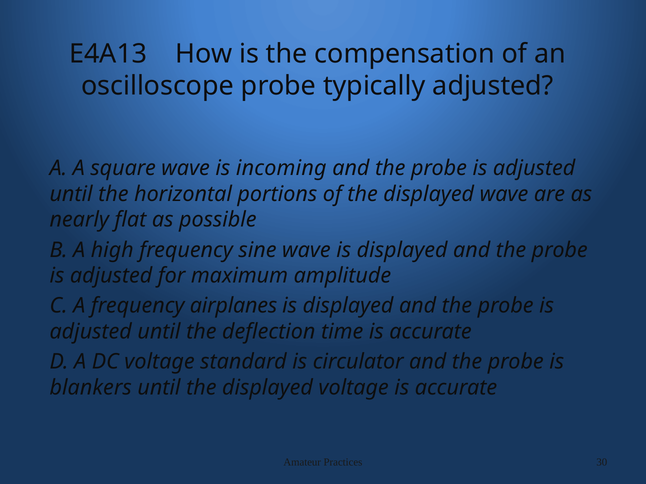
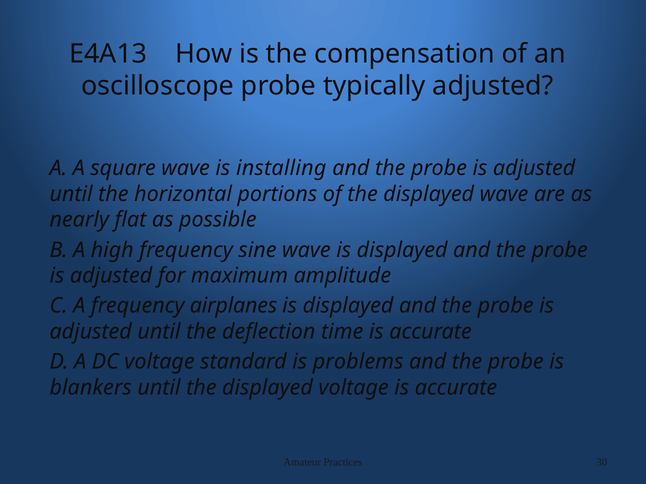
incoming: incoming -> installing
circulator: circulator -> problems
